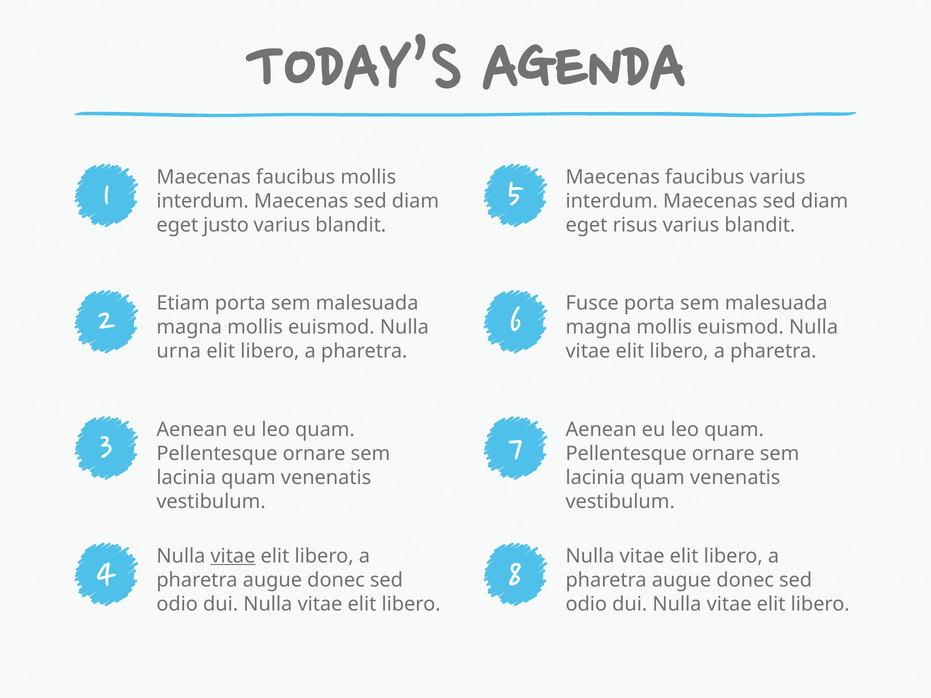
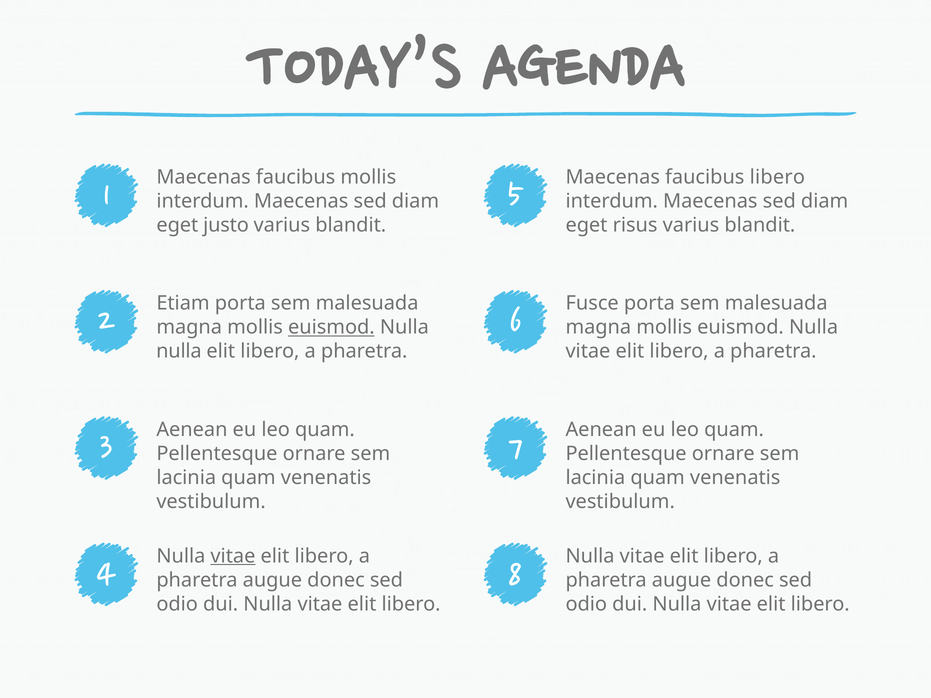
faucibus varius: varius -> libero
euismod at (331, 327) underline: none -> present
urna at (179, 351): urna -> nulla
